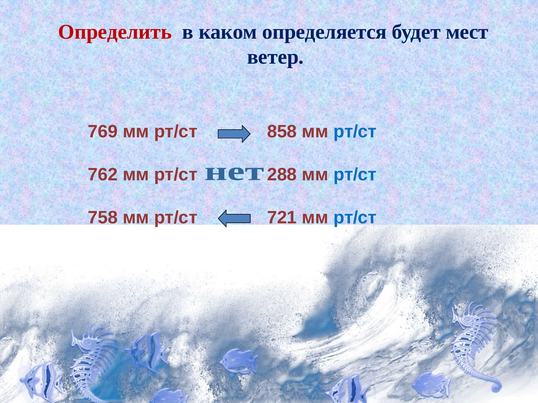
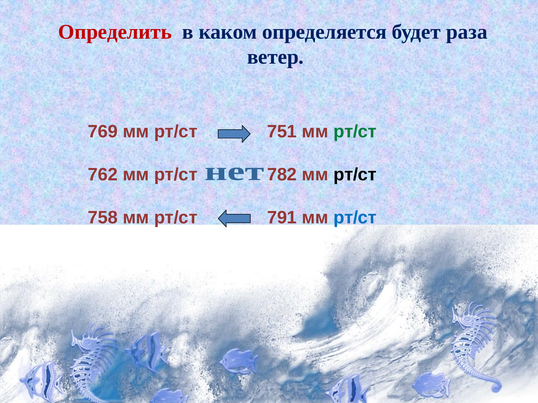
мест: мест -> раза
858: 858 -> 751
рт/ст at (355, 132) colour: blue -> green
288: 288 -> 782
рт/ст at (355, 175) colour: blue -> black
721: 721 -> 791
